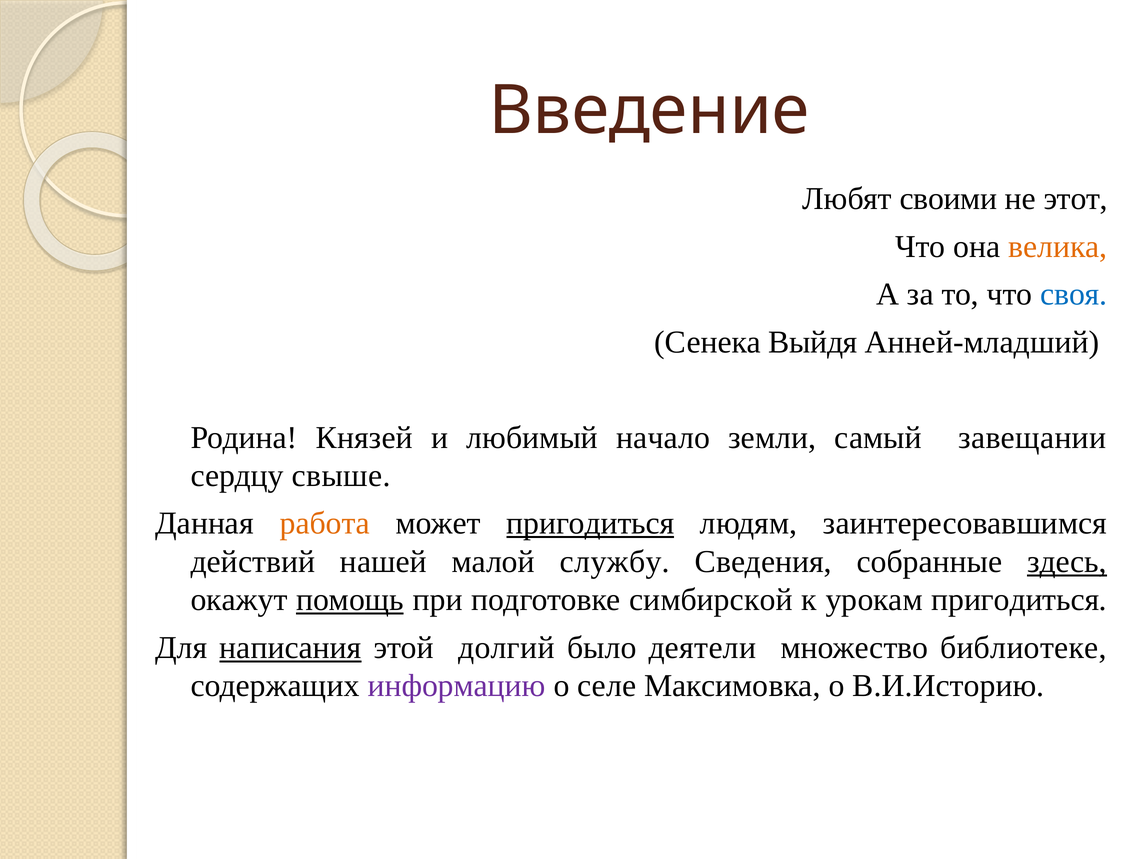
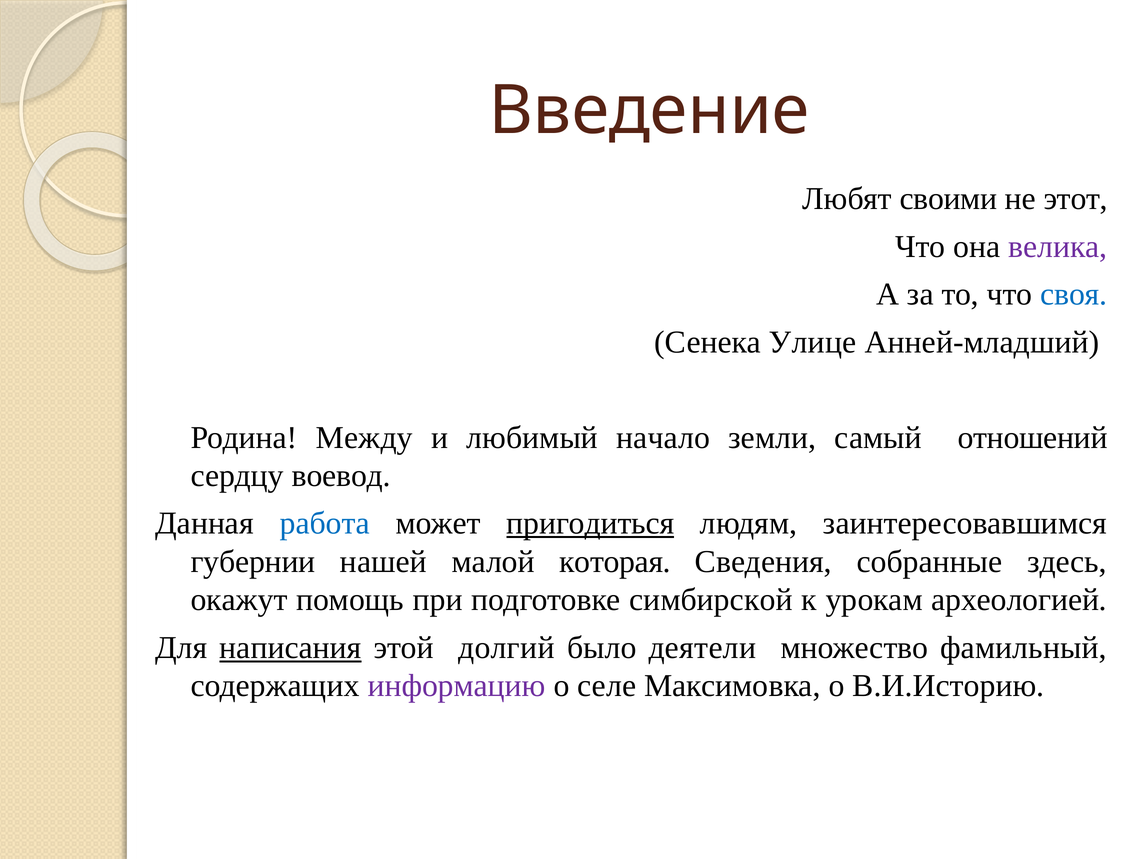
велика colour: orange -> purple
Выйдя: Выйдя -> Улице
Князей: Князей -> Между
завещании: завещании -> отношений
свыше: свыше -> воевод
работа colour: orange -> blue
действий: действий -> губернии
службу: службу -> которая
здесь underline: present -> none
помощь underline: present -> none
урокам пригодиться: пригодиться -> археологией
библиотеке: библиотеке -> фамильный
